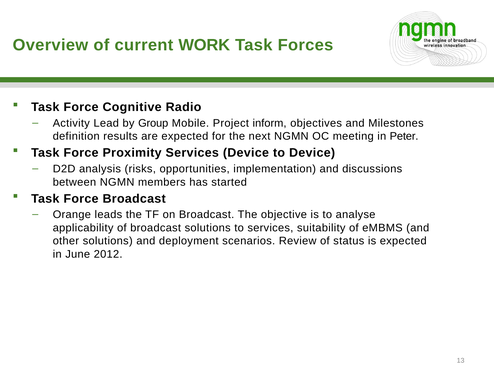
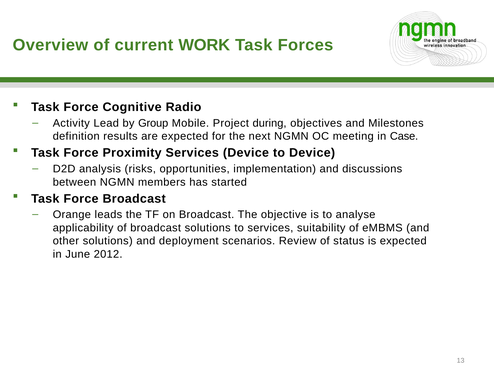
inform: inform -> during
Peter: Peter -> Case
